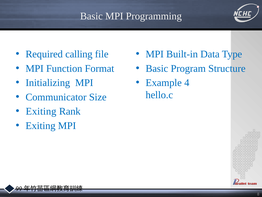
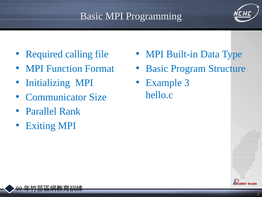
4: 4 -> 3
Exiting at (41, 111): Exiting -> Parallel
